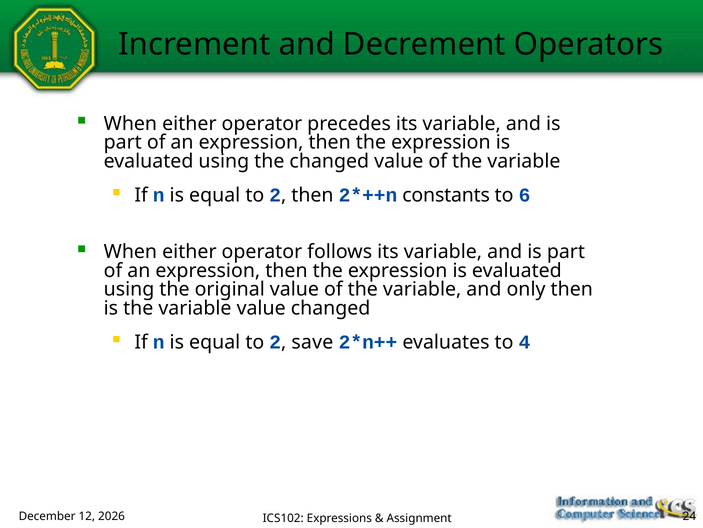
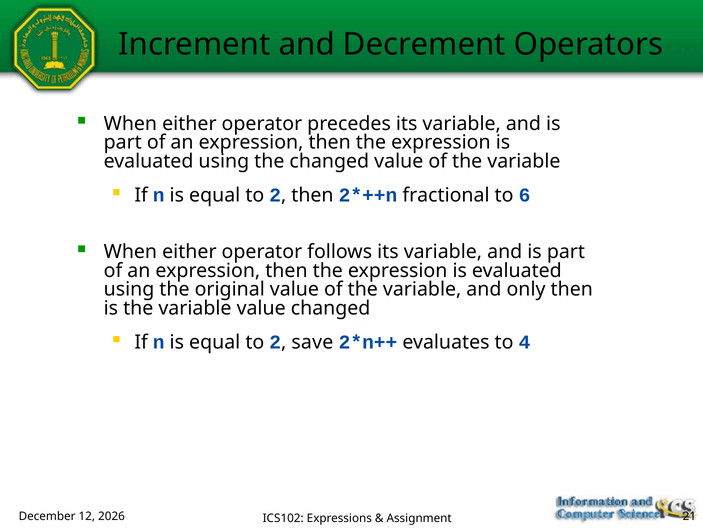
constants: constants -> fractional
24: 24 -> 21
